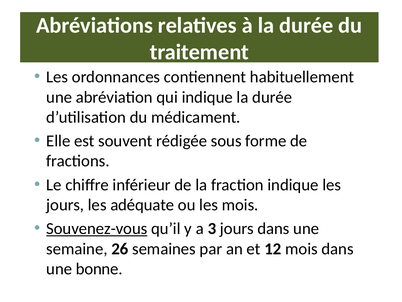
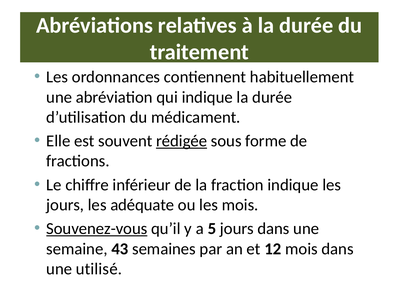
rédigée underline: none -> present
3: 3 -> 5
26: 26 -> 43
bonne: bonne -> utilisé
